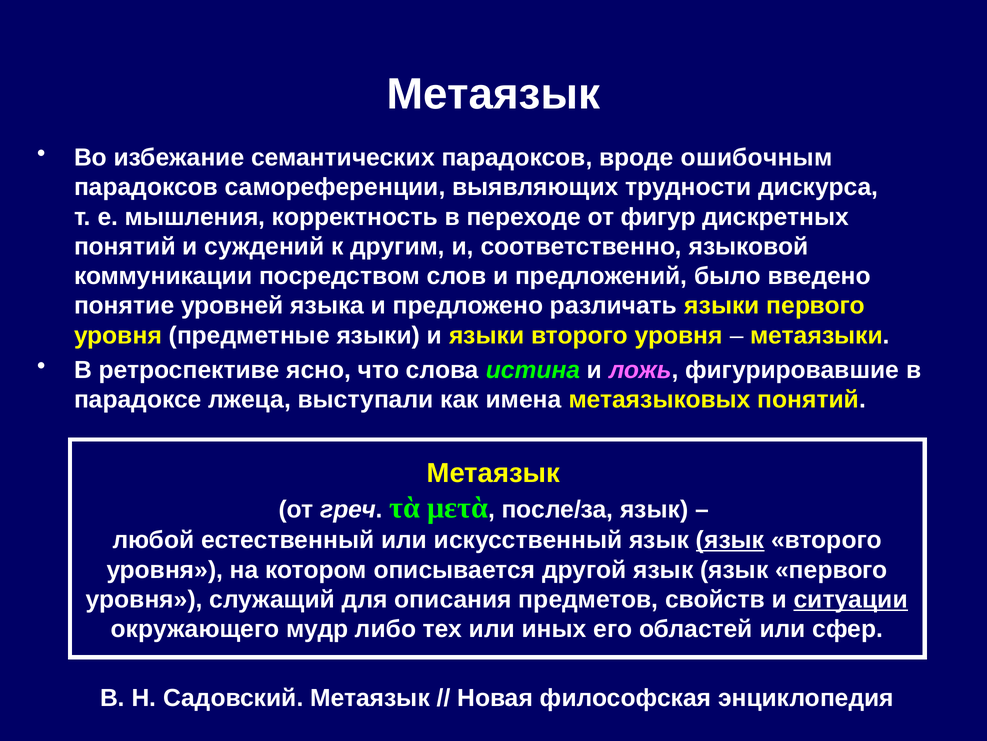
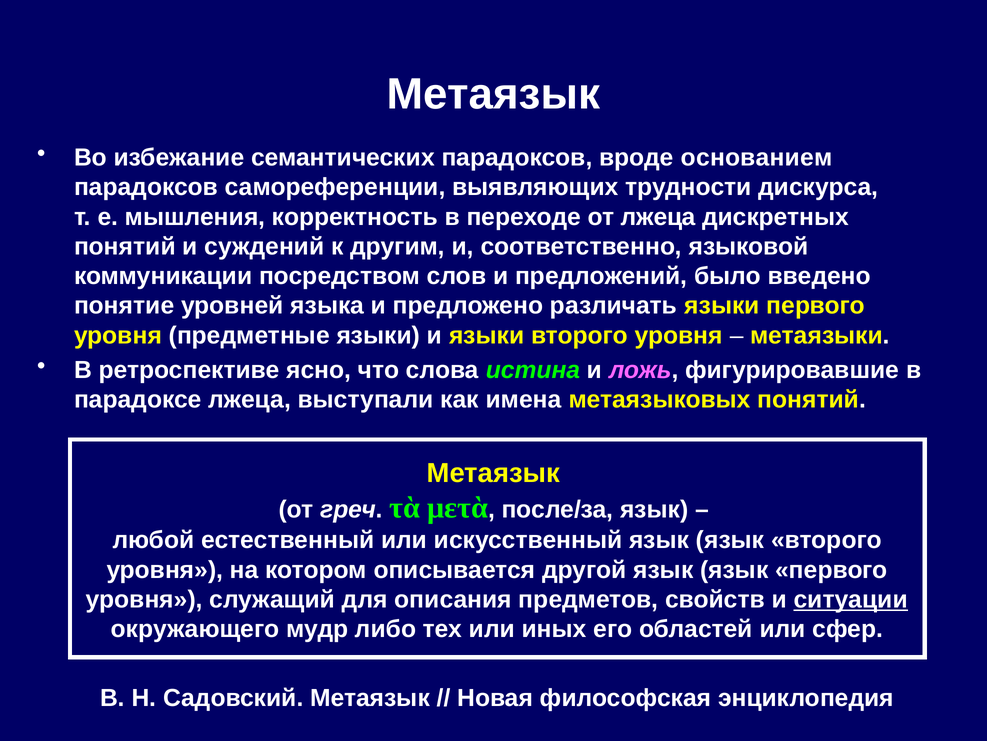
ошибочным: ошибочным -> основанием
от фигур: фигур -> лжеца
язык at (730, 540) underline: present -> none
